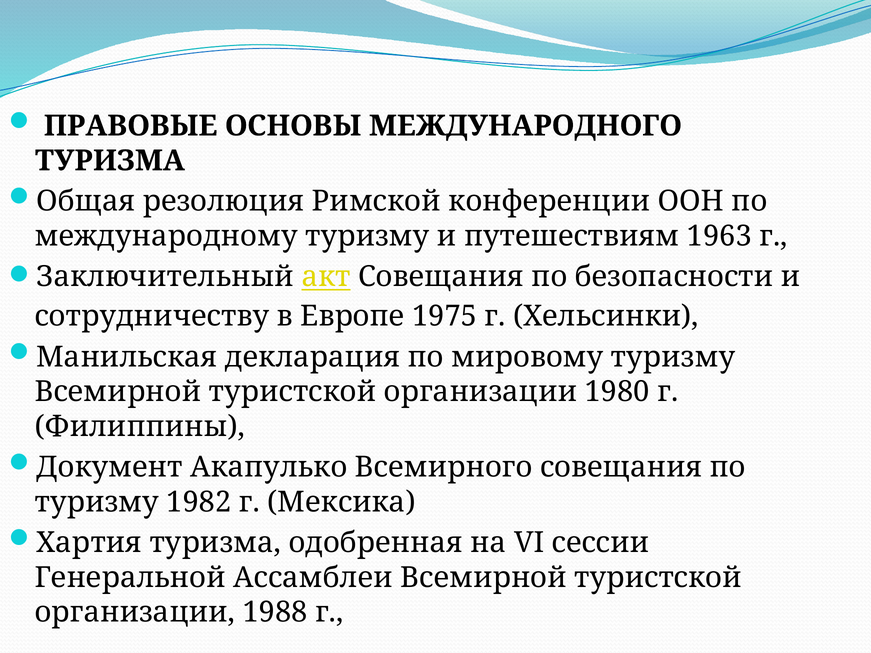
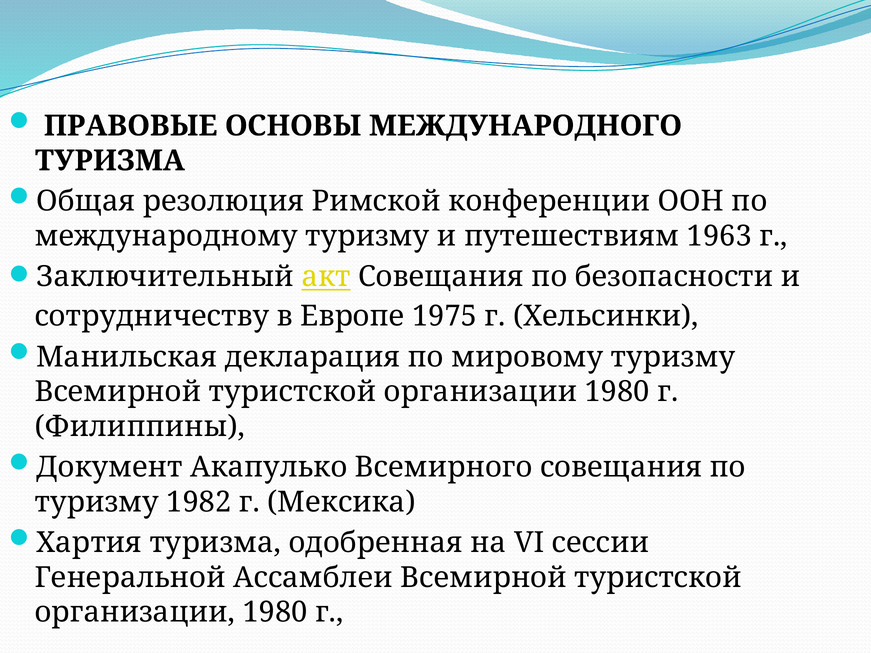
1988 at (275, 613): 1988 -> 1980
